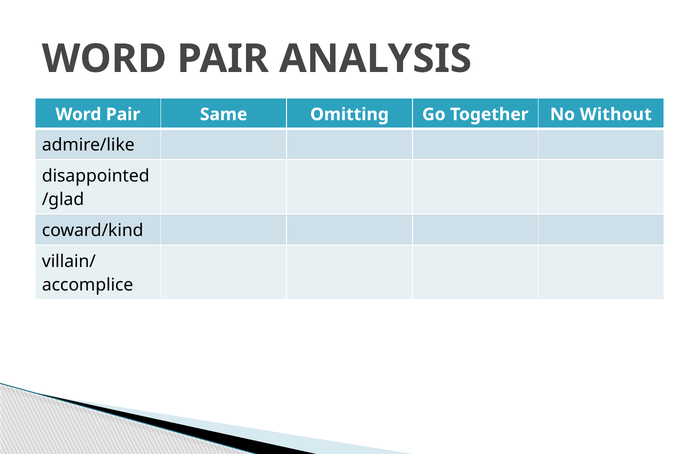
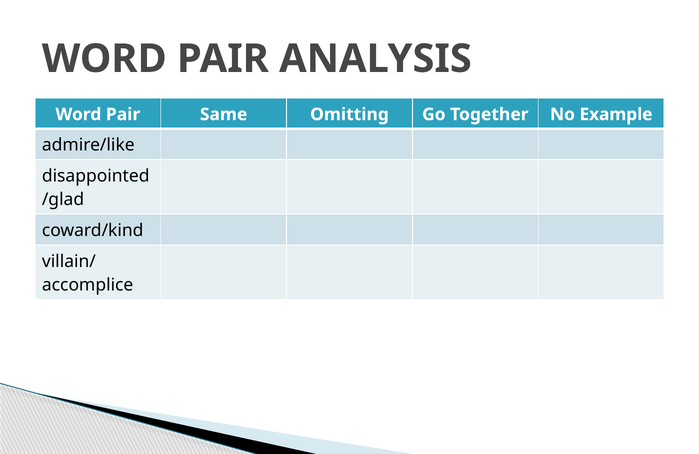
Without: Without -> Example
